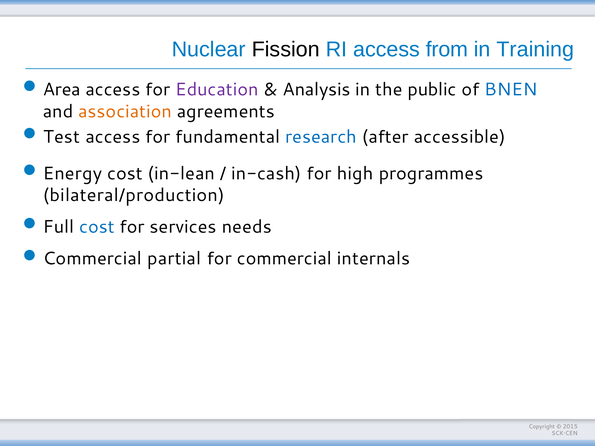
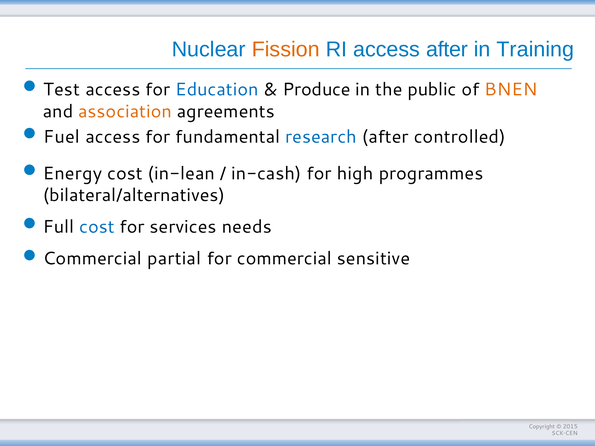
Fission colour: black -> orange
access from: from -> after
Area: Area -> Test
Education colour: purple -> blue
Analysis: Analysis -> Produce
BNEN colour: blue -> orange
Test: Test -> Fuel
accessible: accessible -> controlled
bilateral/production: bilateral/production -> bilateral/alternatives
internals: internals -> sensitive
